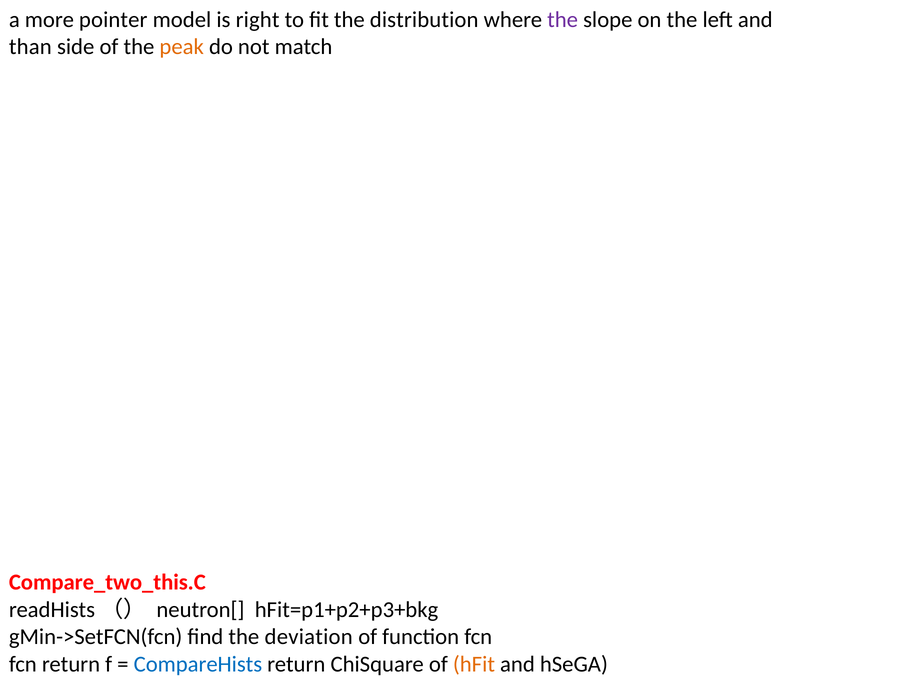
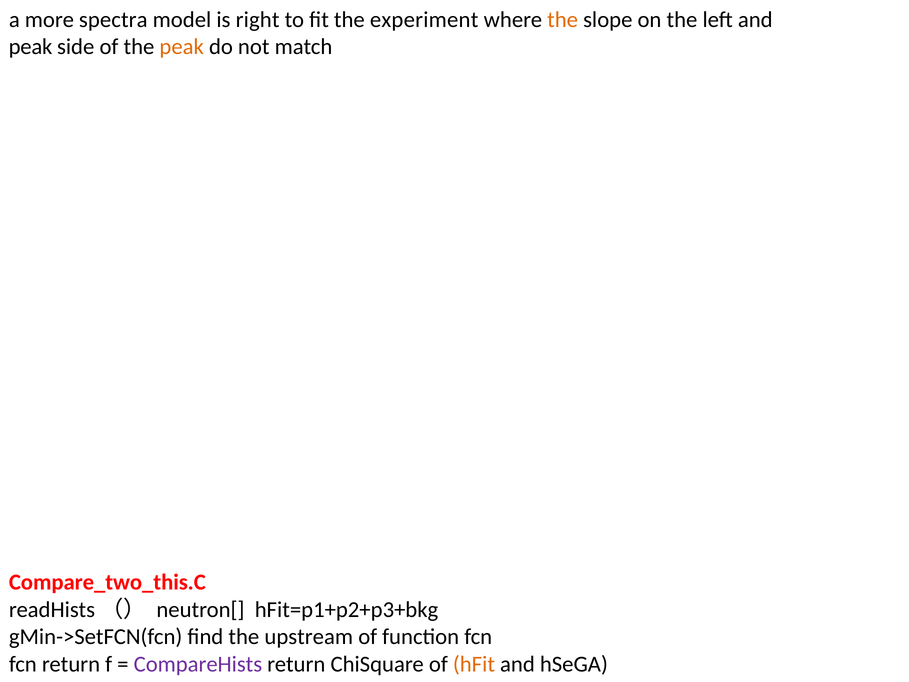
pointer: pointer -> spectra
distribution: distribution -> experiment
the at (563, 20) colour: purple -> orange
than at (30, 47): than -> peak
deviation: deviation -> upstream
CompareHists colour: blue -> purple
